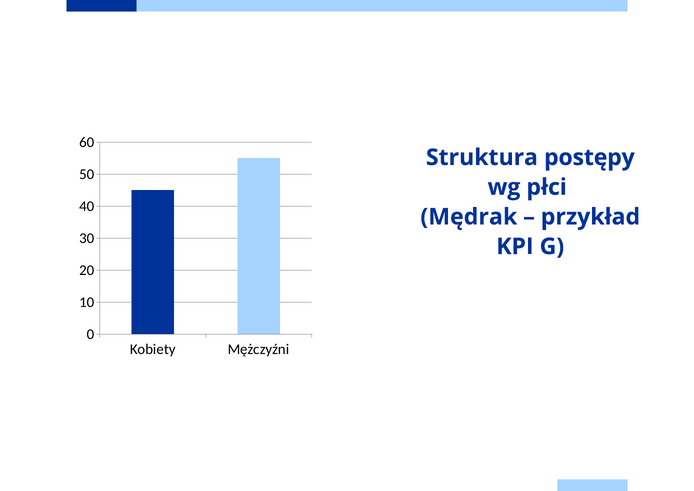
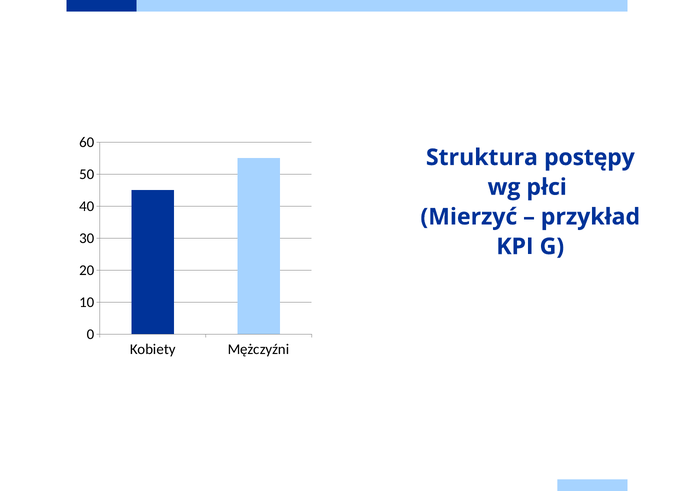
Mędrak: Mędrak -> Mierzyć
